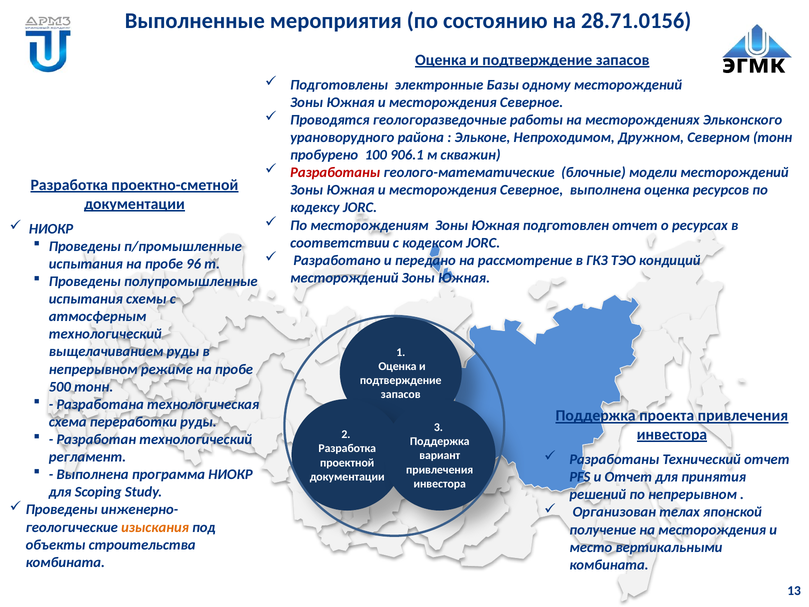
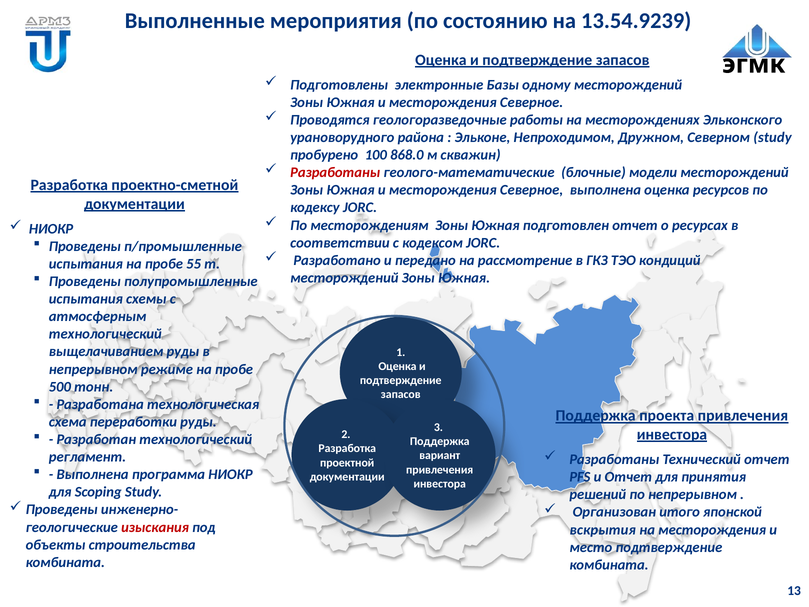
28.71.0156: 28.71.0156 -> 13.54.9239
Северном тонн: тонн -> study
906.1: 906.1 -> 868.0
96: 96 -> 55
телах: телах -> итого
изыскания colour: orange -> red
получение: получение -> вскрытия
место вертикальными: вертикальными -> подтверждение
